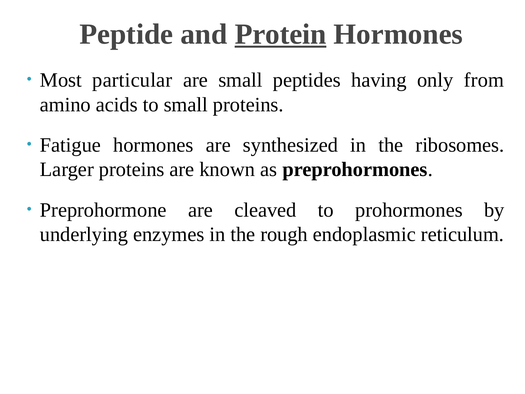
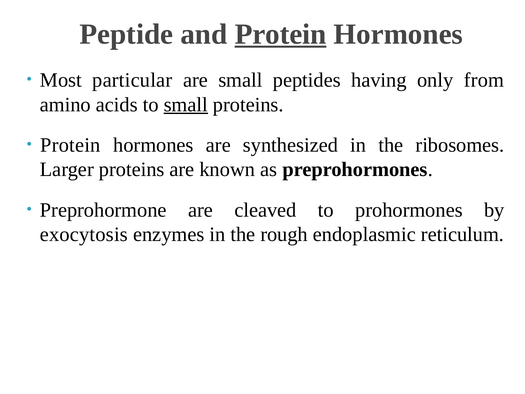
small at (186, 105) underline: none -> present
Fatigue at (70, 145): Fatigue -> Protein
underlying: underlying -> exocytosis
